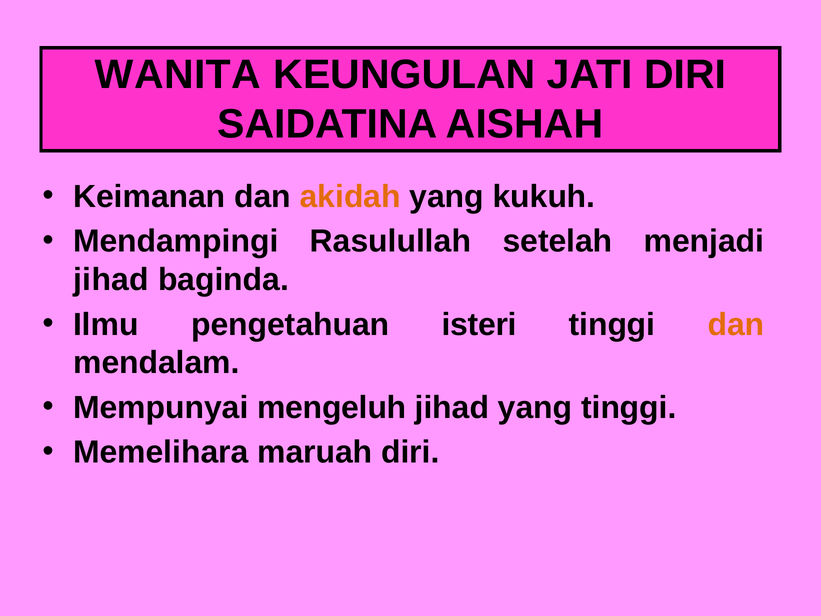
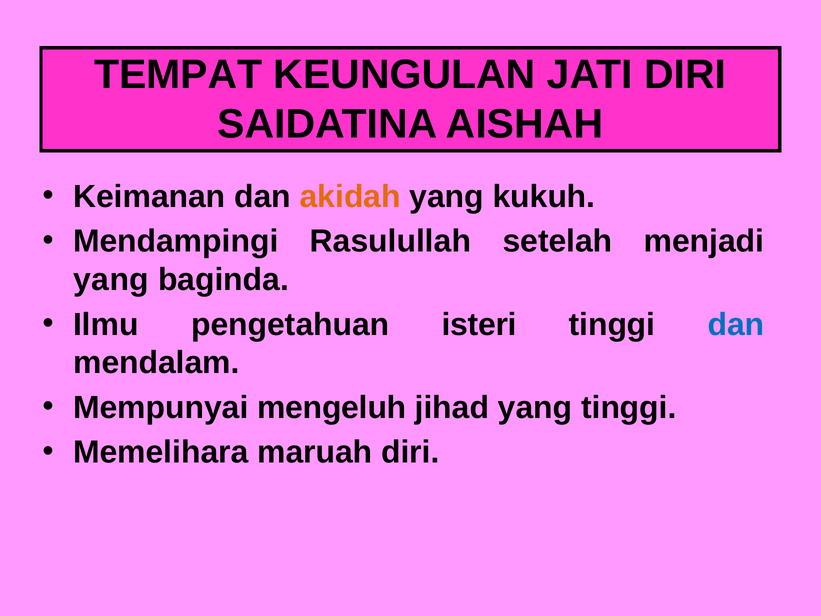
WANITA: WANITA -> TEMPAT
jihad at (111, 280): jihad -> yang
dan at (736, 324) colour: orange -> blue
